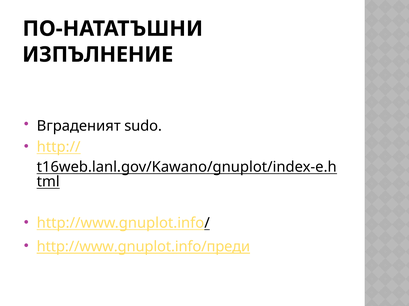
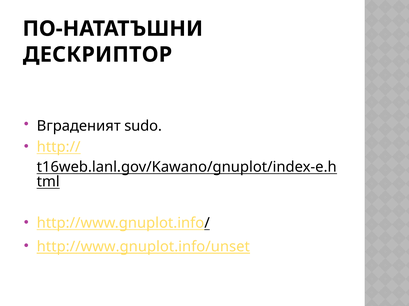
ИЗПЪЛНЕНИЕ: ИЗПЪЛНЕНИЕ -> ДЕСКРИПТОР
http://www.gnuplot.info/преди: http://www.gnuplot.info/преди -> http://www.gnuplot.info/unset
